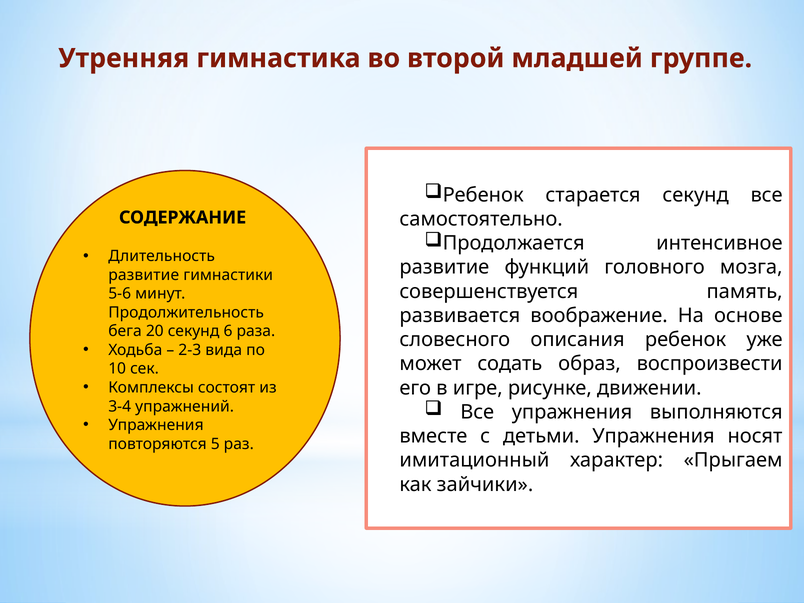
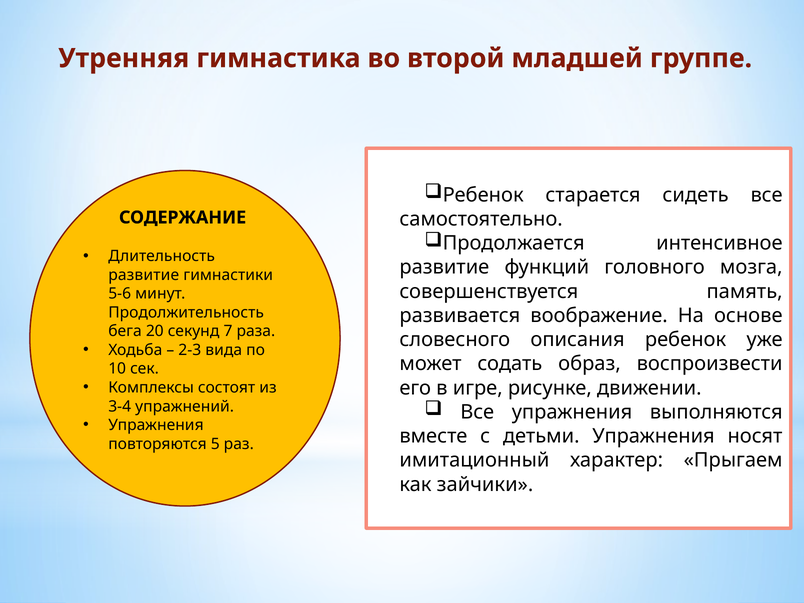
старается секунд: секунд -> сидеть
6: 6 -> 7
